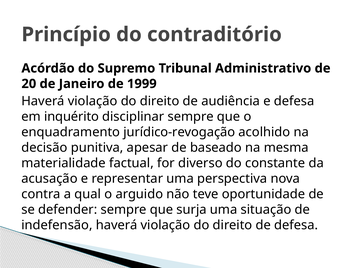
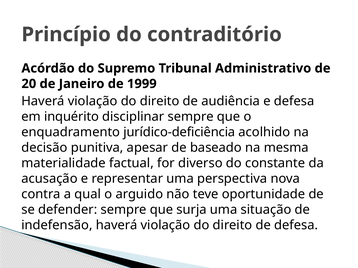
jurídico-revogação: jurídico-revogação -> jurídico-deficiência
